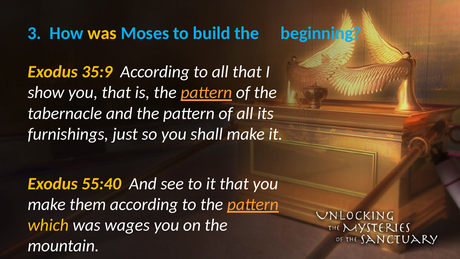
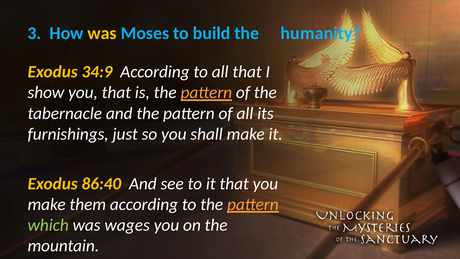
beginning: beginning -> humanity
35:9: 35:9 -> 34:9
55:40: 55:40 -> 86:40
which colour: yellow -> light green
